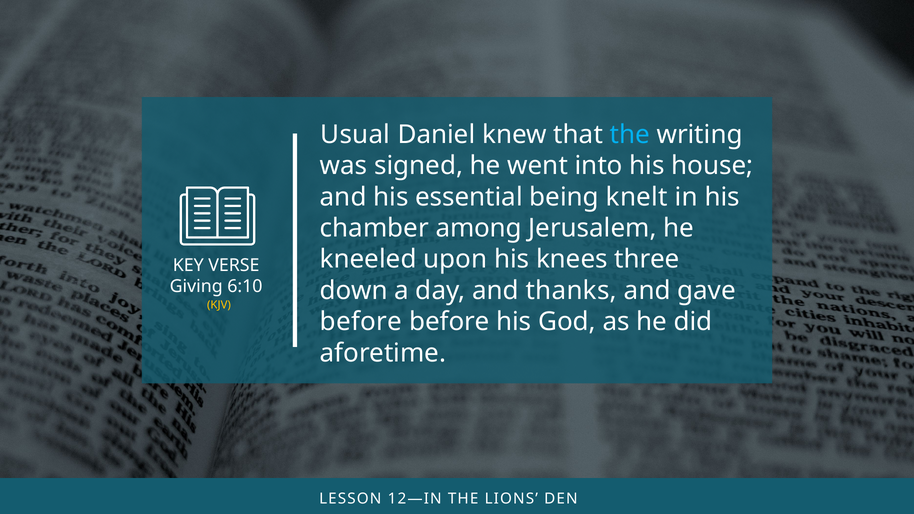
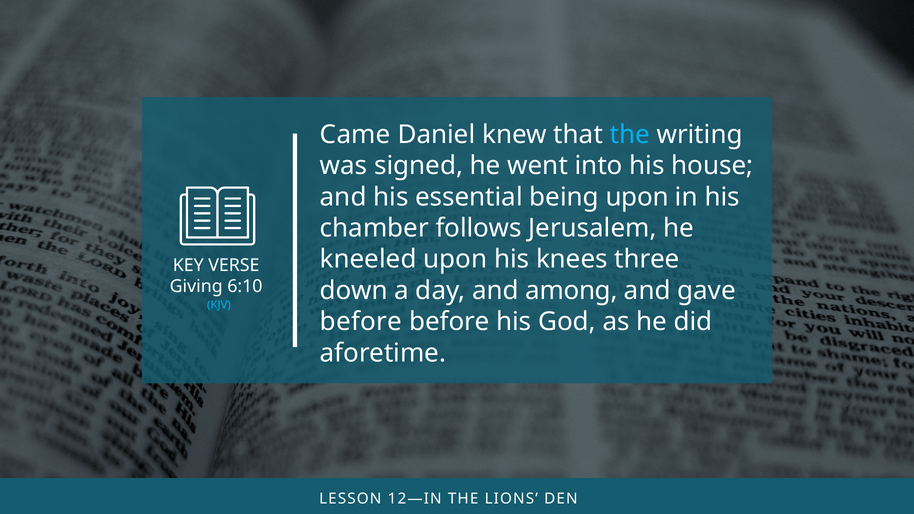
Usual: Usual -> Came
being knelt: knelt -> upon
among: among -> follows
thanks: thanks -> among
KJV colour: yellow -> light blue
